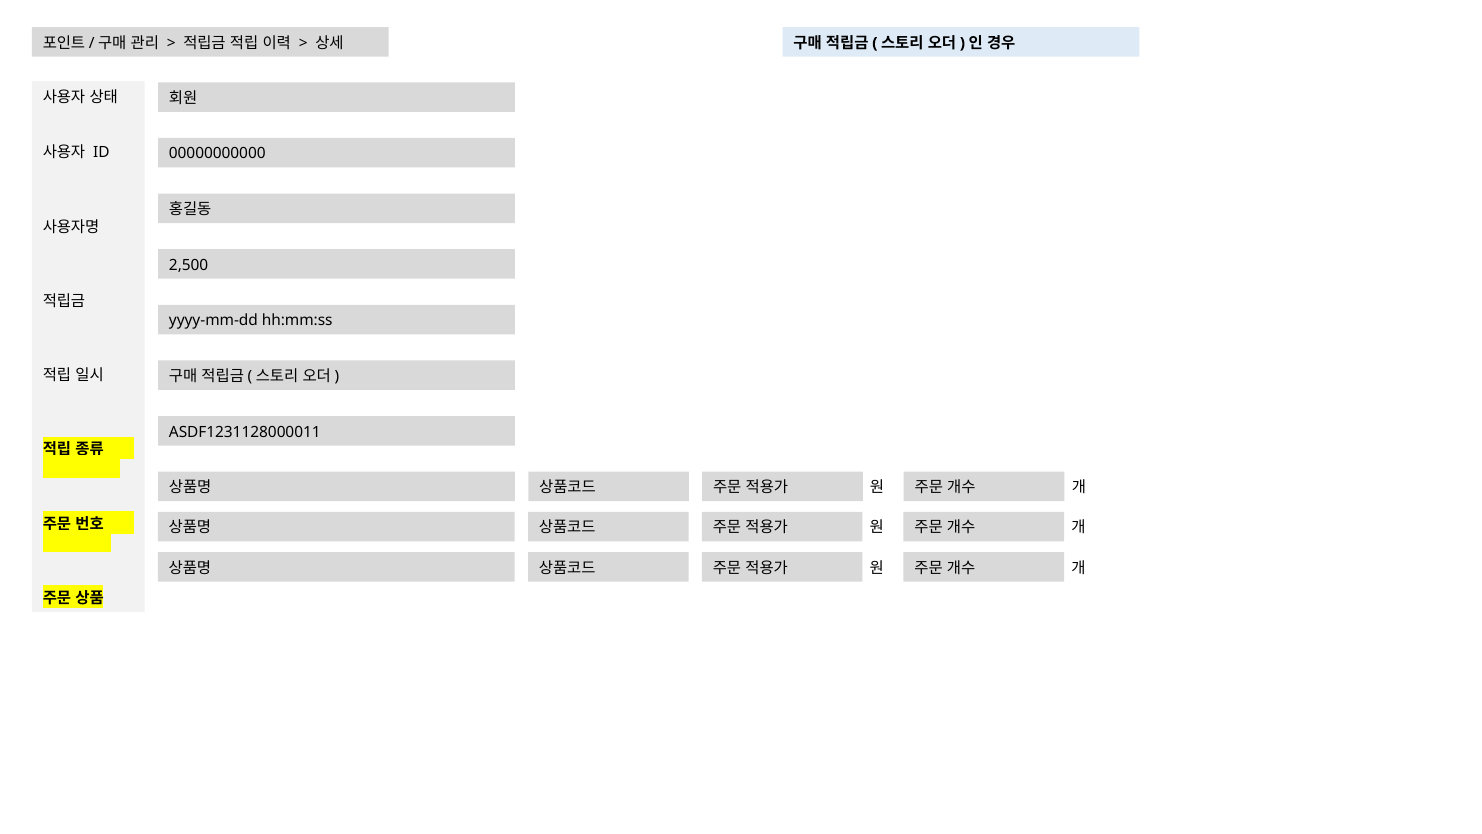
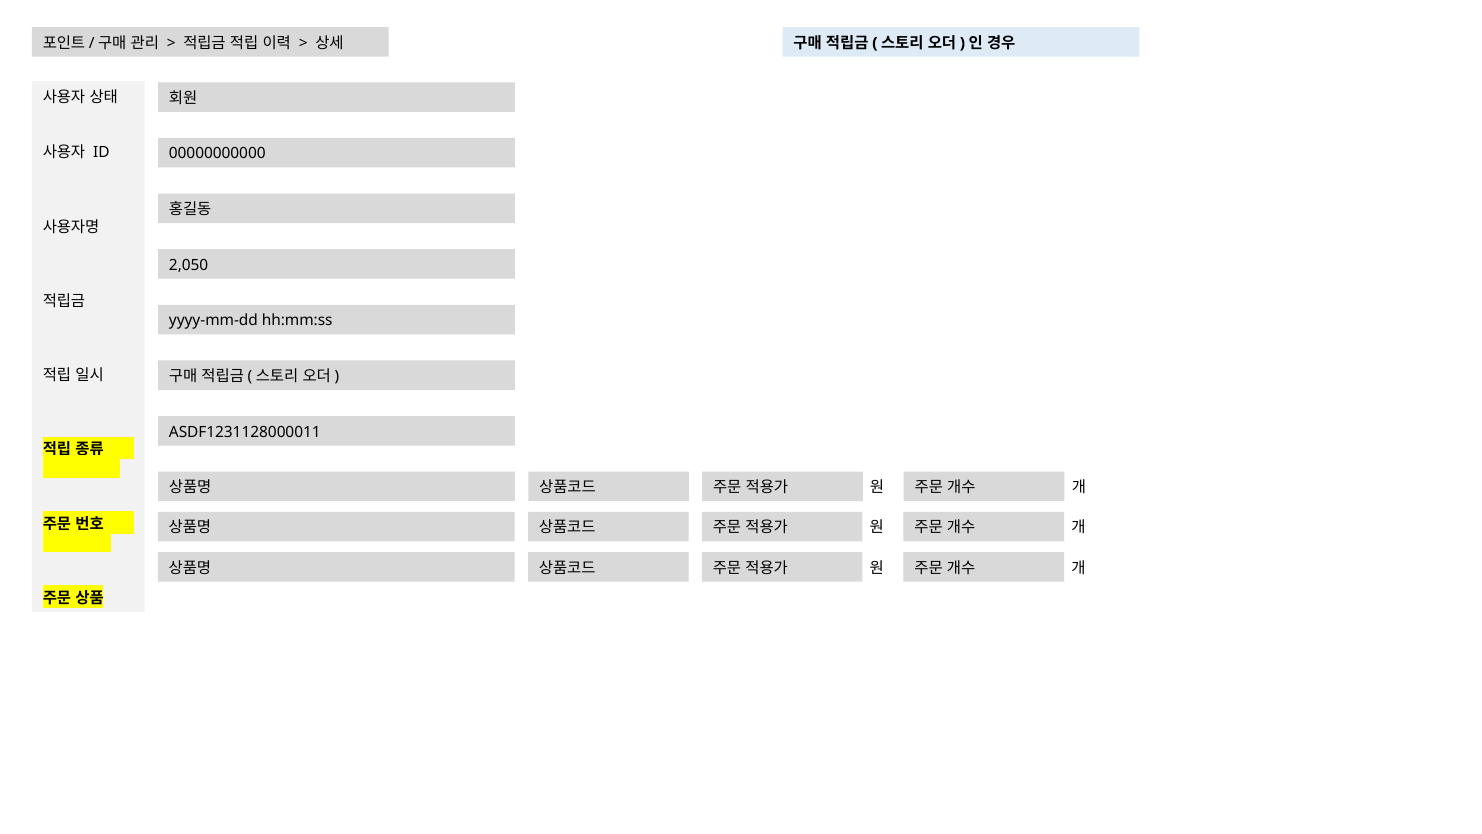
2,500: 2,500 -> 2,050
